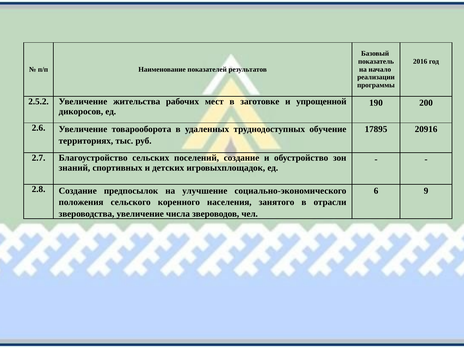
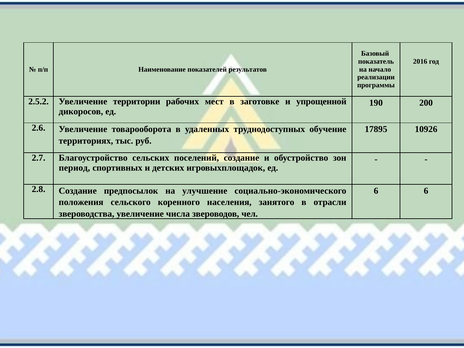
жительства: жительства -> территории
20916: 20916 -> 10926
знаний: знаний -> период
6 9: 9 -> 6
